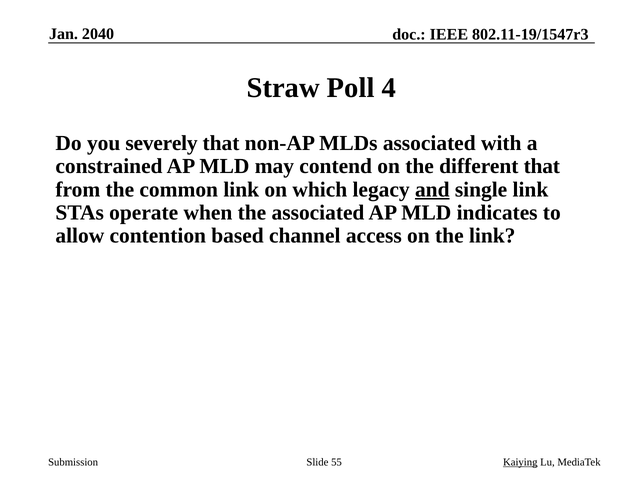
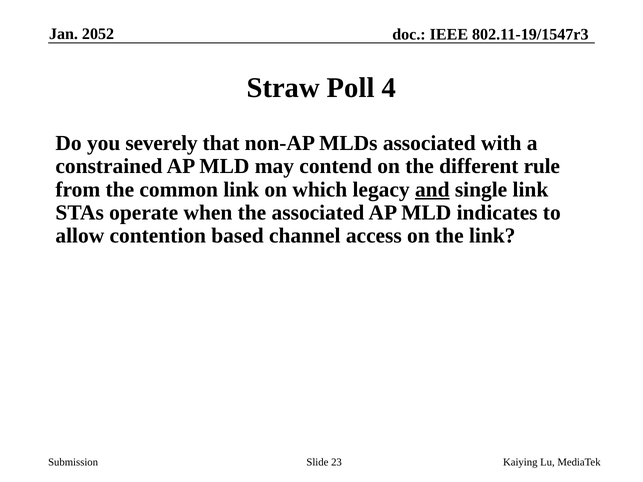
2040: 2040 -> 2052
different that: that -> rule
55: 55 -> 23
Kaiying underline: present -> none
